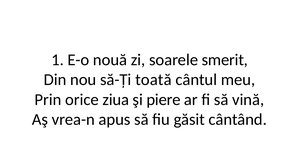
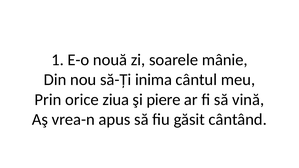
smerit: smerit -> mânie
toată: toată -> inima
